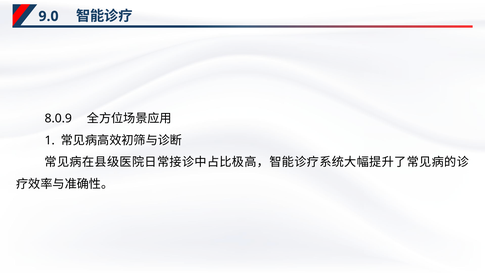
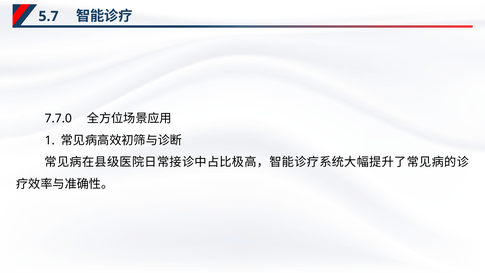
9.0: 9.0 -> 5.7
8.0.9: 8.0.9 -> 7.7.0
